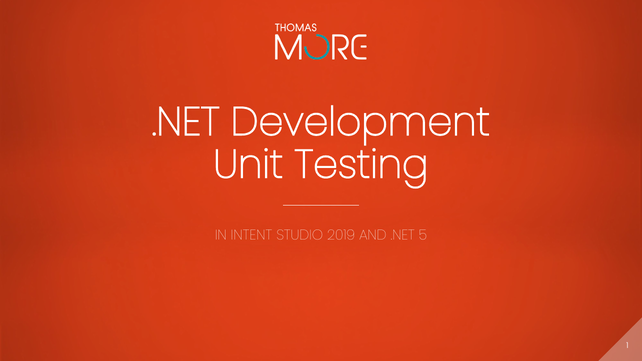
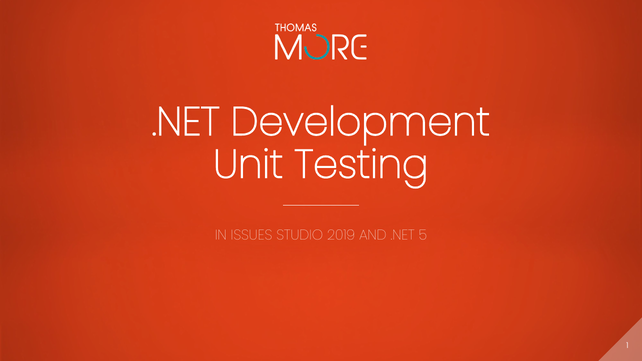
INTENT: INTENT -> ISSUES
